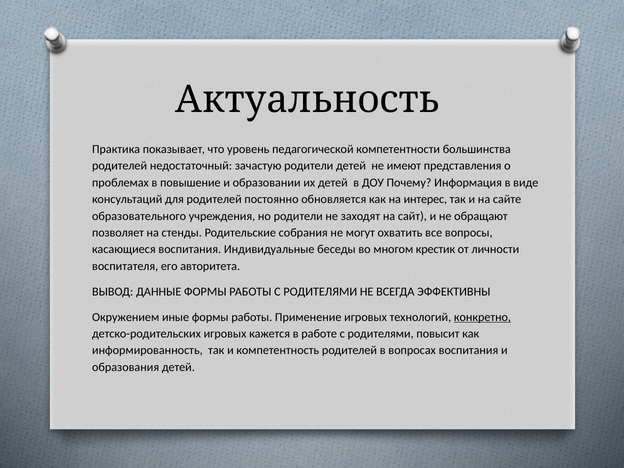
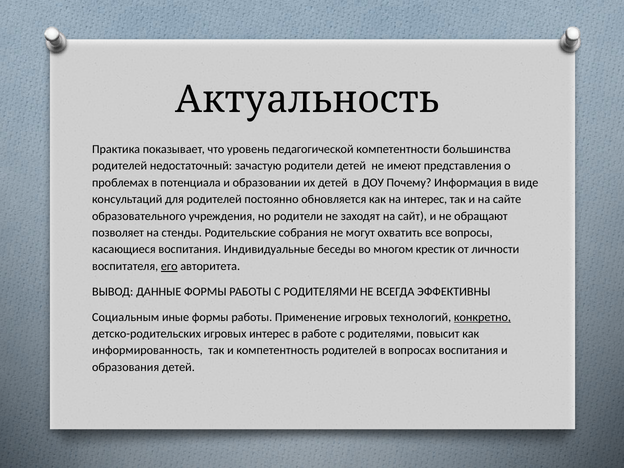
повышение: повышение -> потенциала
его underline: none -> present
Окружением: Окружением -> Социальным
игровых кажется: кажется -> интерес
